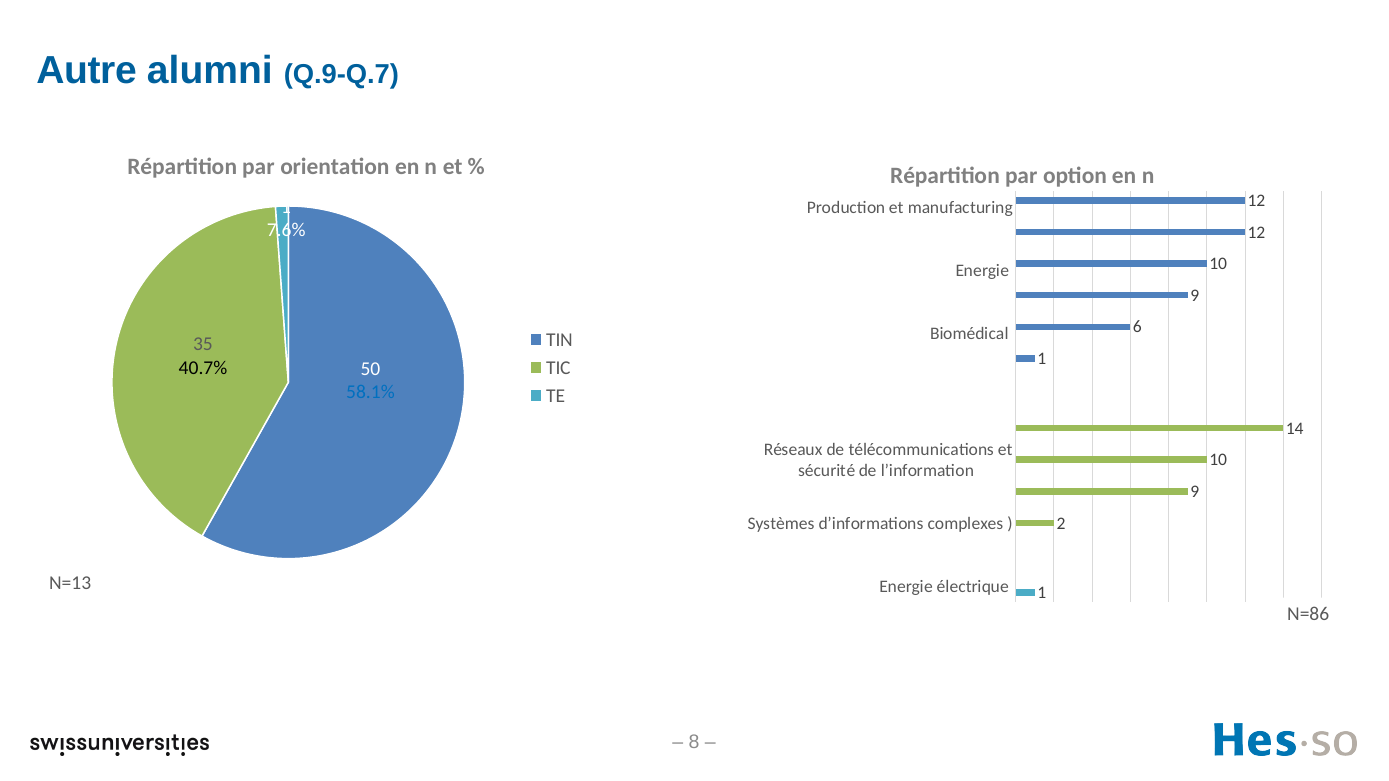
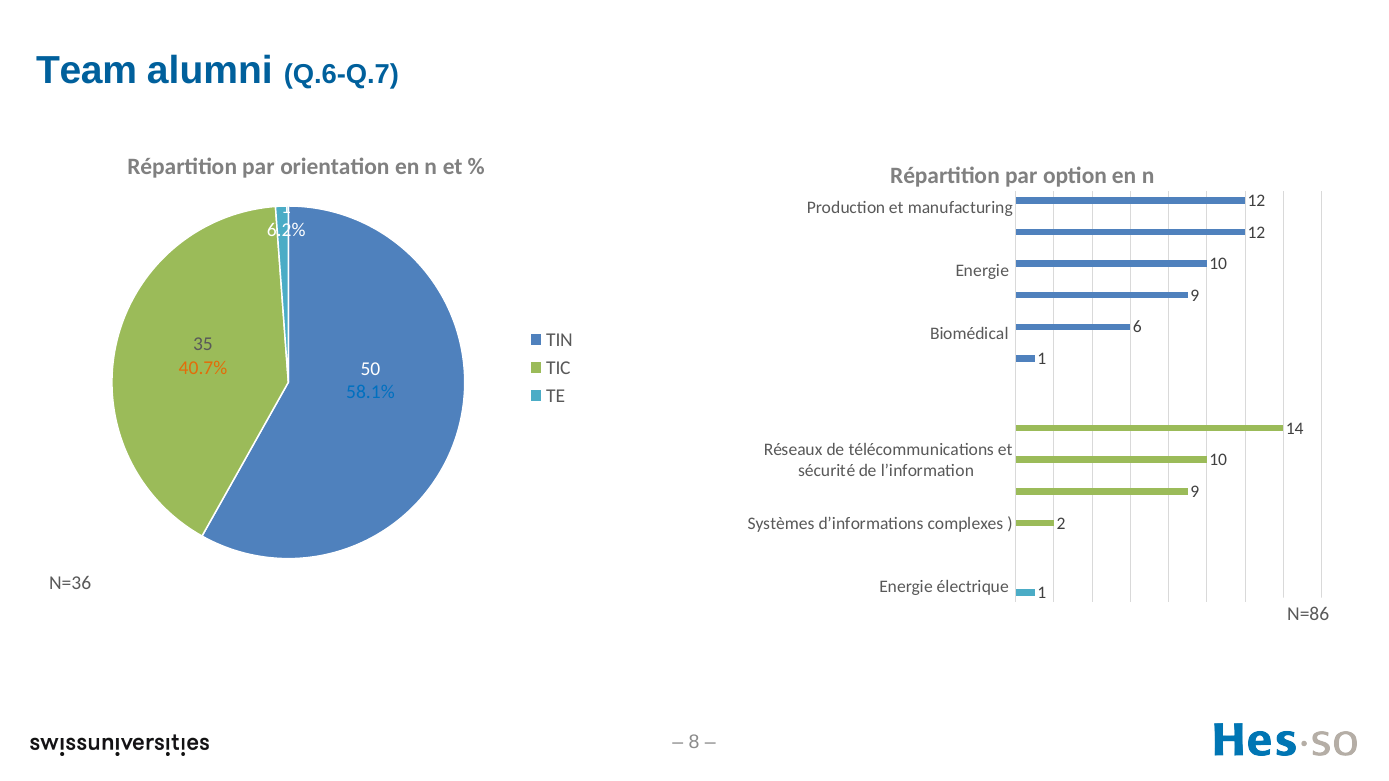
Autre: Autre -> Team
Q.9-Q.7: Q.9-Q.7 -> Q.6-Q.7
7.6%: 7.6% -> 6.2%
40.7% colour: black -> orange
N=13: N=13 -> N=36
